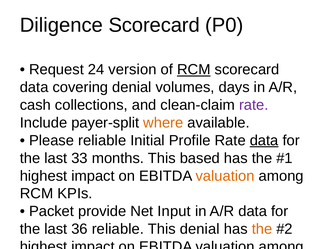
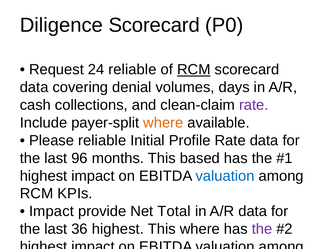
24 version: version -> reliable
data at (264, 140) underline: present -> none
33: 33 -> 96
valuation at (225, 175) colour: orange -> blue
Packet at (52, 211): Packet -> Impact
Input: Input -> Total
36 reliable: reliable -> highest
This denial: denial -> where
the at (262, 228) colour: orange -> purple
